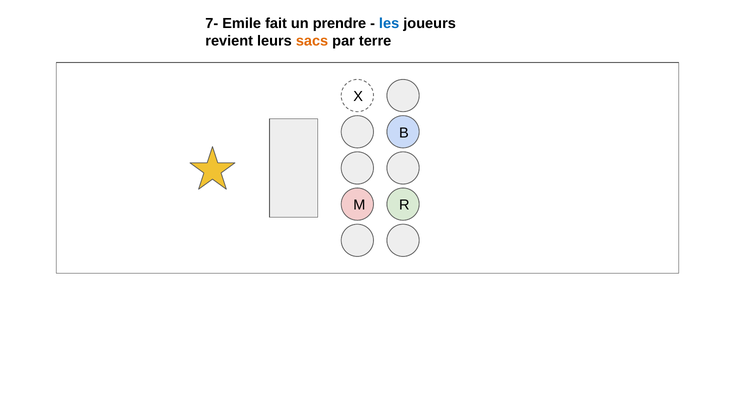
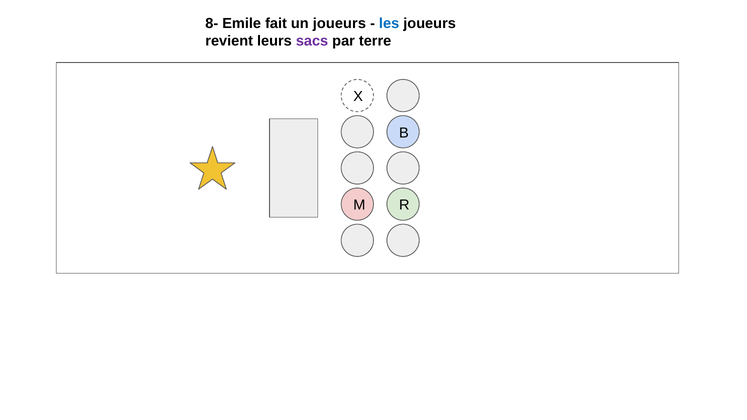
7-: 7- -> 8-
un prendre: prendre -> joueurs
sacs colour: orange -> purple
